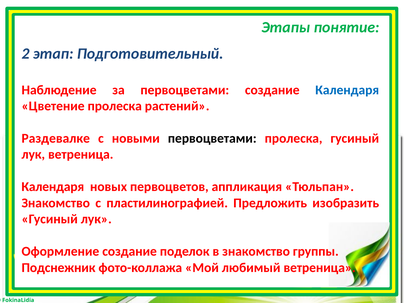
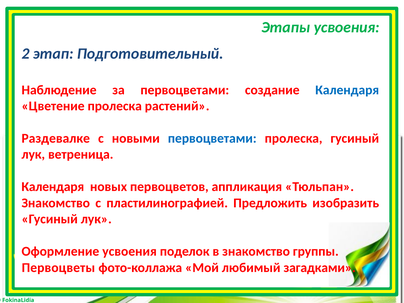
Этапы понятие: понятие -> усвоения
первоцветами at (212, 138) colour: black -> blue
Оформление создание: создание -> усвоения
Подснежник: Подснежник -> Первоцветы
любимый ветреница: ветреница -> загадками
